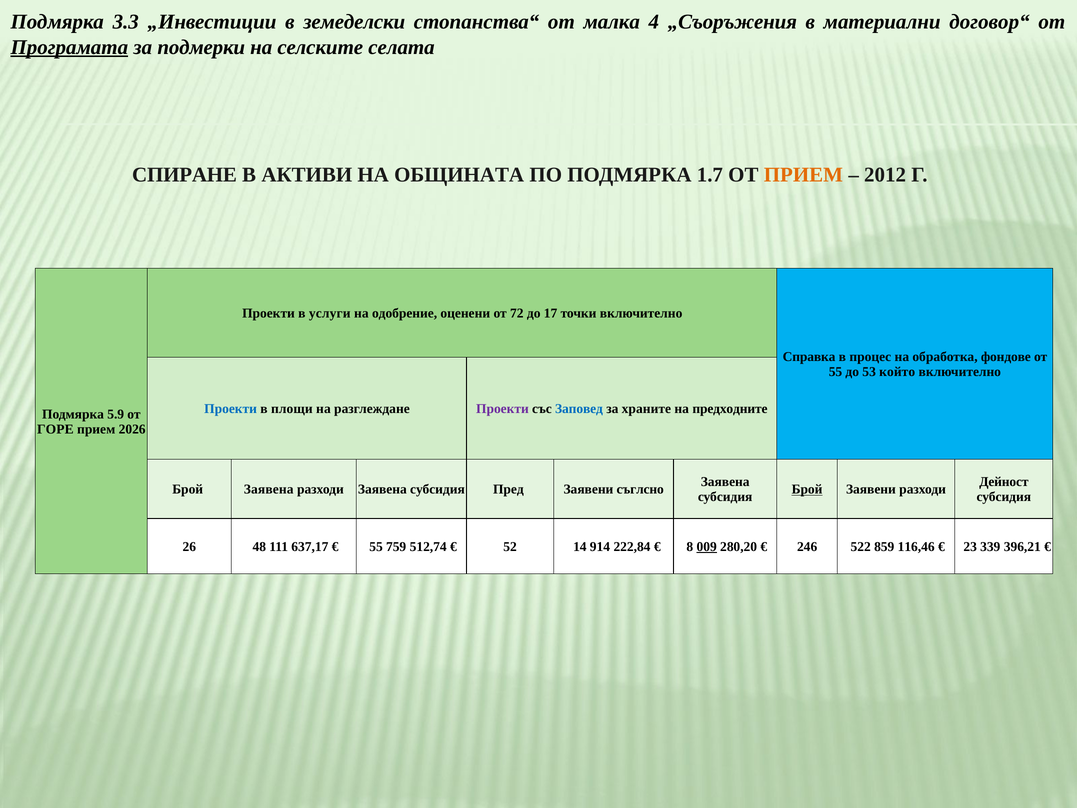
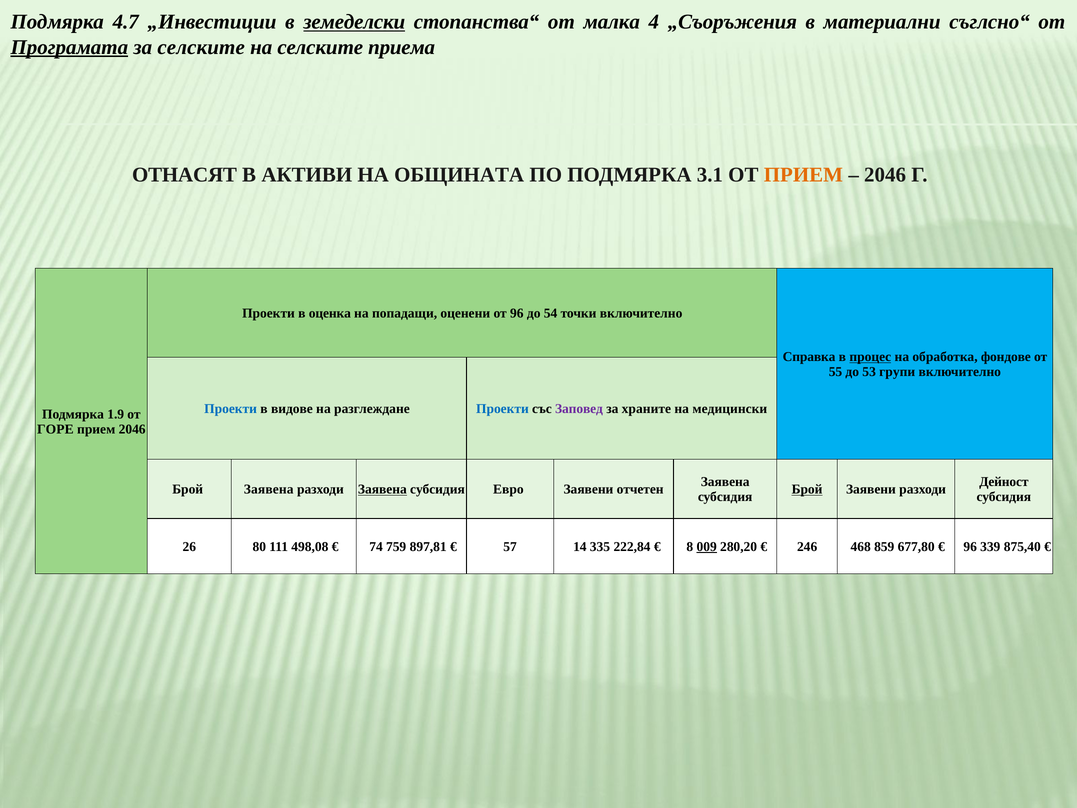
3.3: 3.3 -> 4.7
земеделски underline: none -> present
договор“: договор“ -> съглсно“
за подмерки: подмерки -> селските
селата: селата -> приема
СПИРАНЕ: СПИРАНЕ -> ОТНАСЯТ
1.7: 1.7 -> 3.1
2012 at (885, 175): 2012 -> 2046
услуги: услуги -> оценка
одобрение: одобрение -> попадащи
от 72: 72 -> 96
17: 17 -> 54
процес underline: none -> present
който: който -> групи
площи: площи -> видове
Проекти at (502, 409) colour: purple -> blue
Заповед colour: blue -> purple
предходните: предходните -> медицински
5.9: 5.9 -> 1.9
прием 2026: 2026 -> 2046
Заявена at (382, 489) underline: none -> present
Пред: Пред -> Евро
съглсно: съглсно -> отчетен
48: 48 -> 80
637,17: 637,17 -> 498,08
55 at (376, 547): 55 -> 74
512,74: 512,74 -> 897,81
52: 52 -> 57
914: 914 -> 335
522: 522 -> 468
116,46: 116,46 -> 677,80
23 at (970, 547): 23 -> 96
396,21: 396,21 -> 875,40
